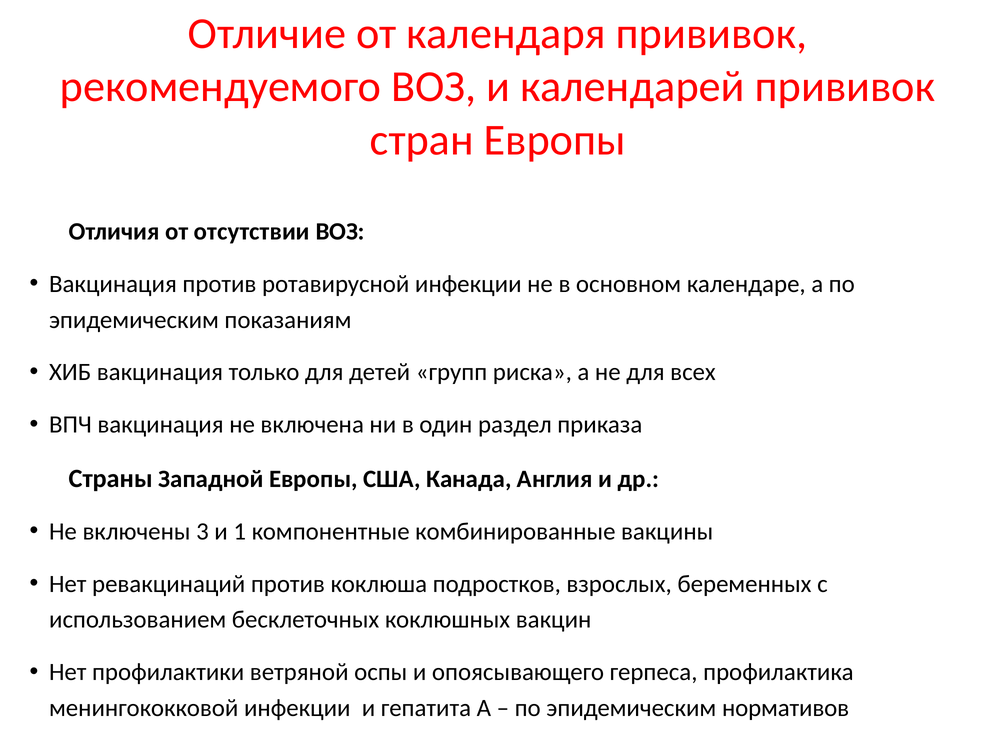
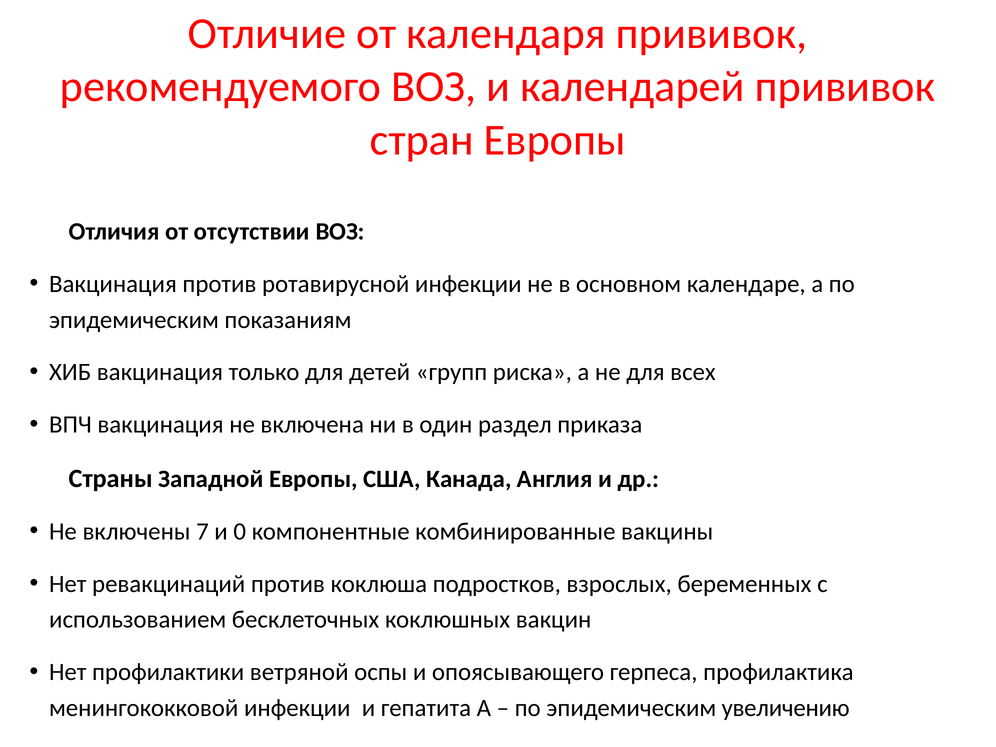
3: 3 -> 7
1: 1 -> 0
нормативов: нормативов -> увеличению
